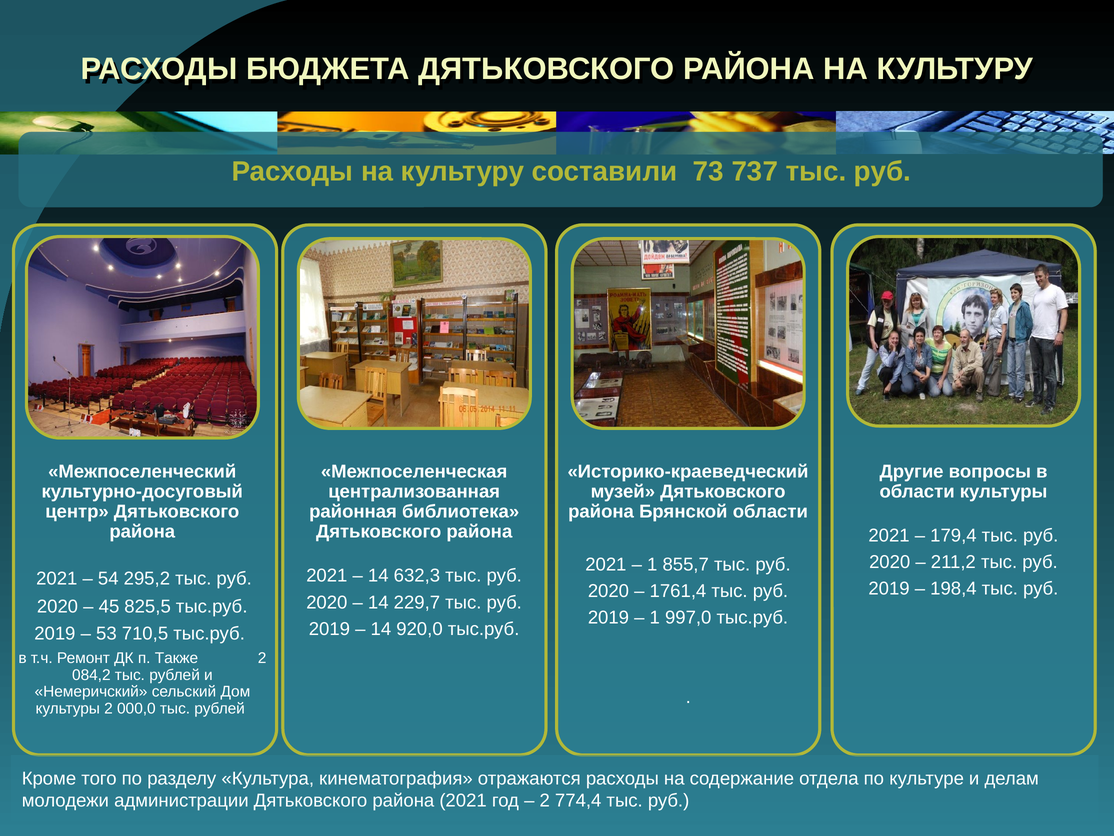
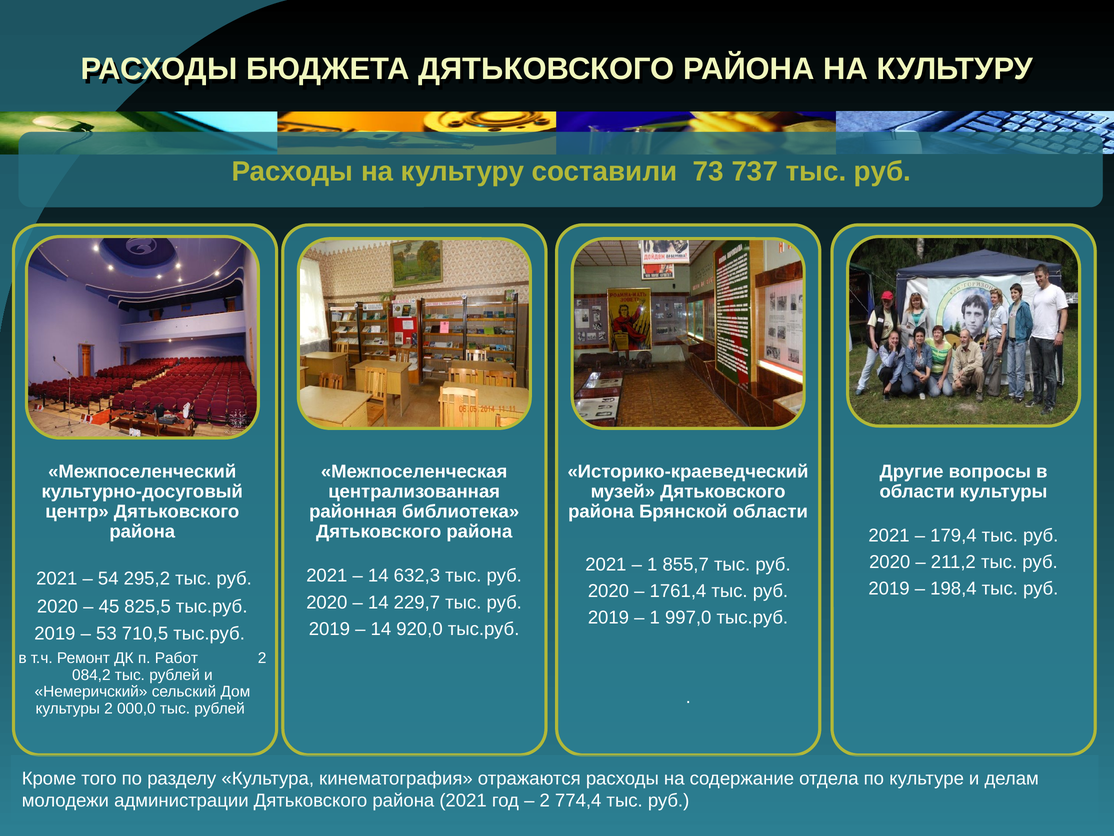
Также: Также -> Работ
